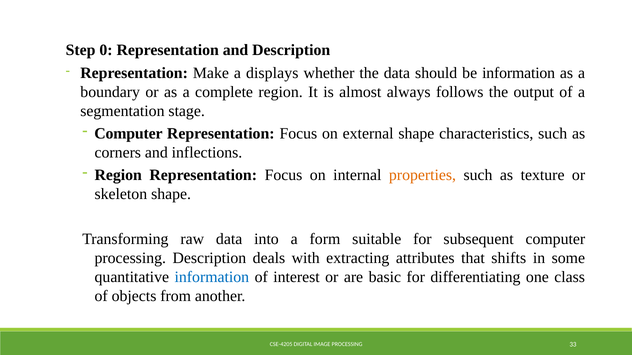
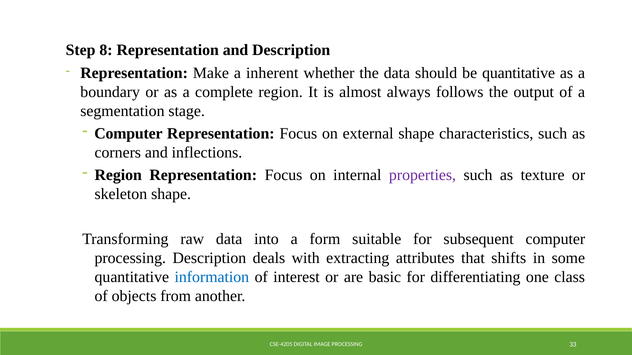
0: 0 -> 8
displays: displays -> inherent
be information: information -> quantitative
properties colour: orange -> purple
